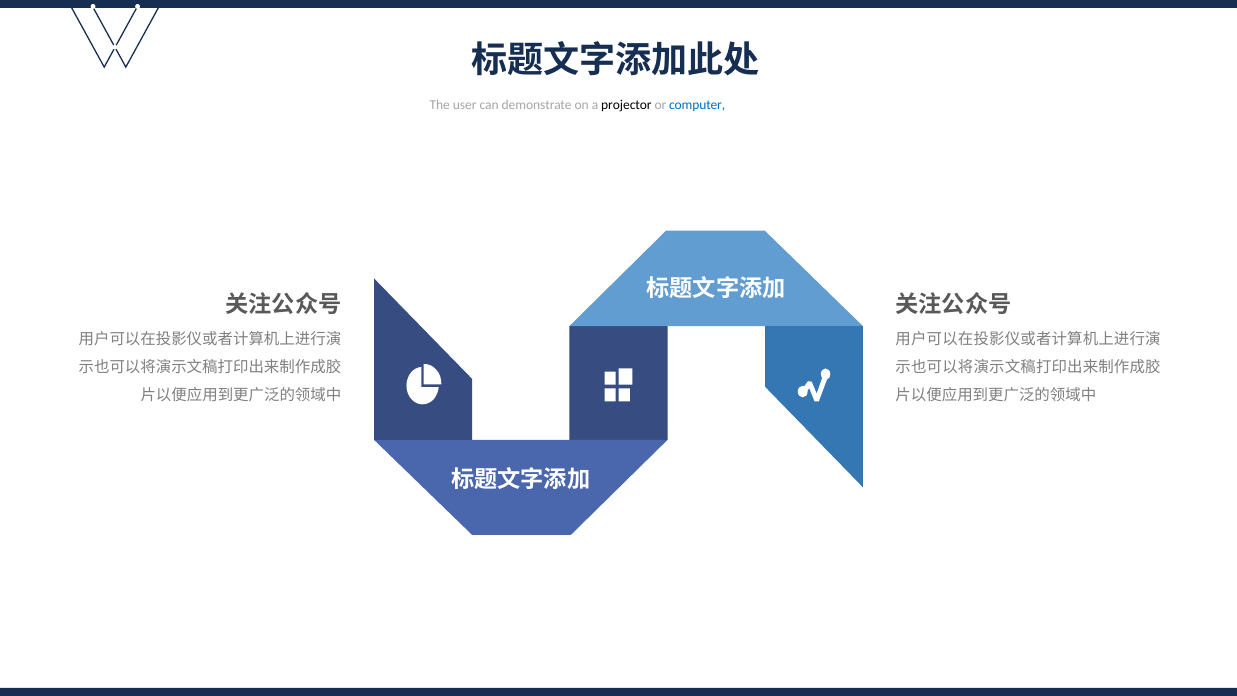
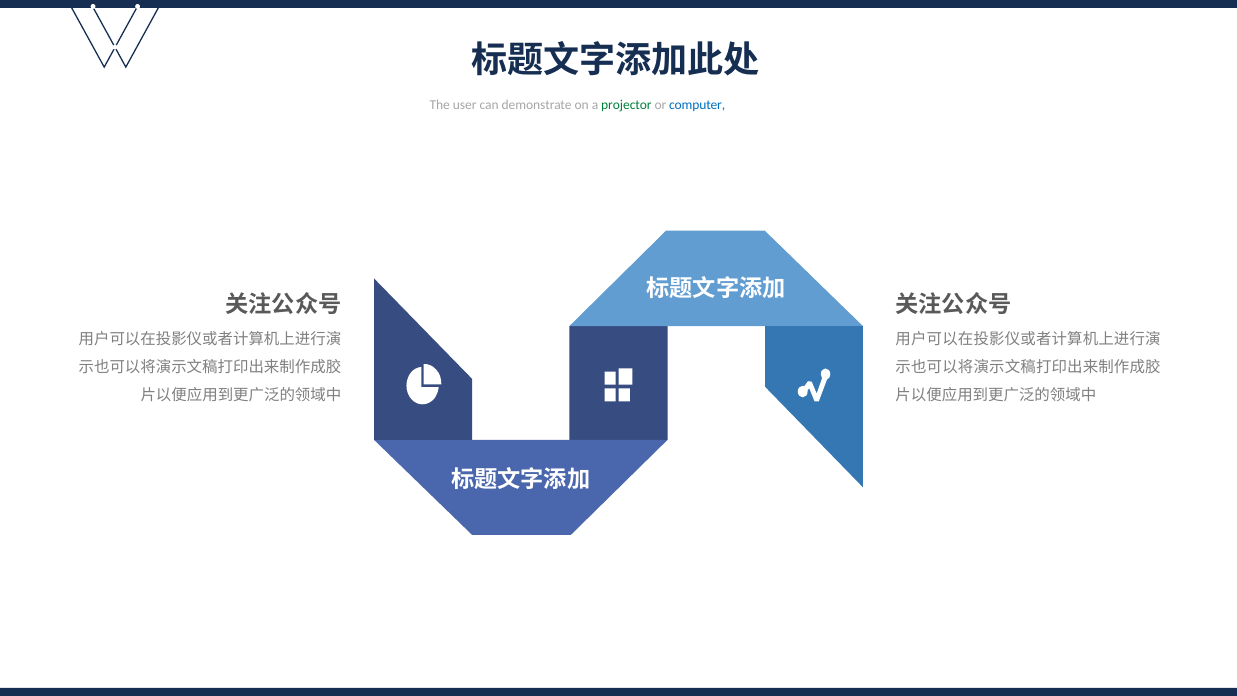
projector colour: black -> green
